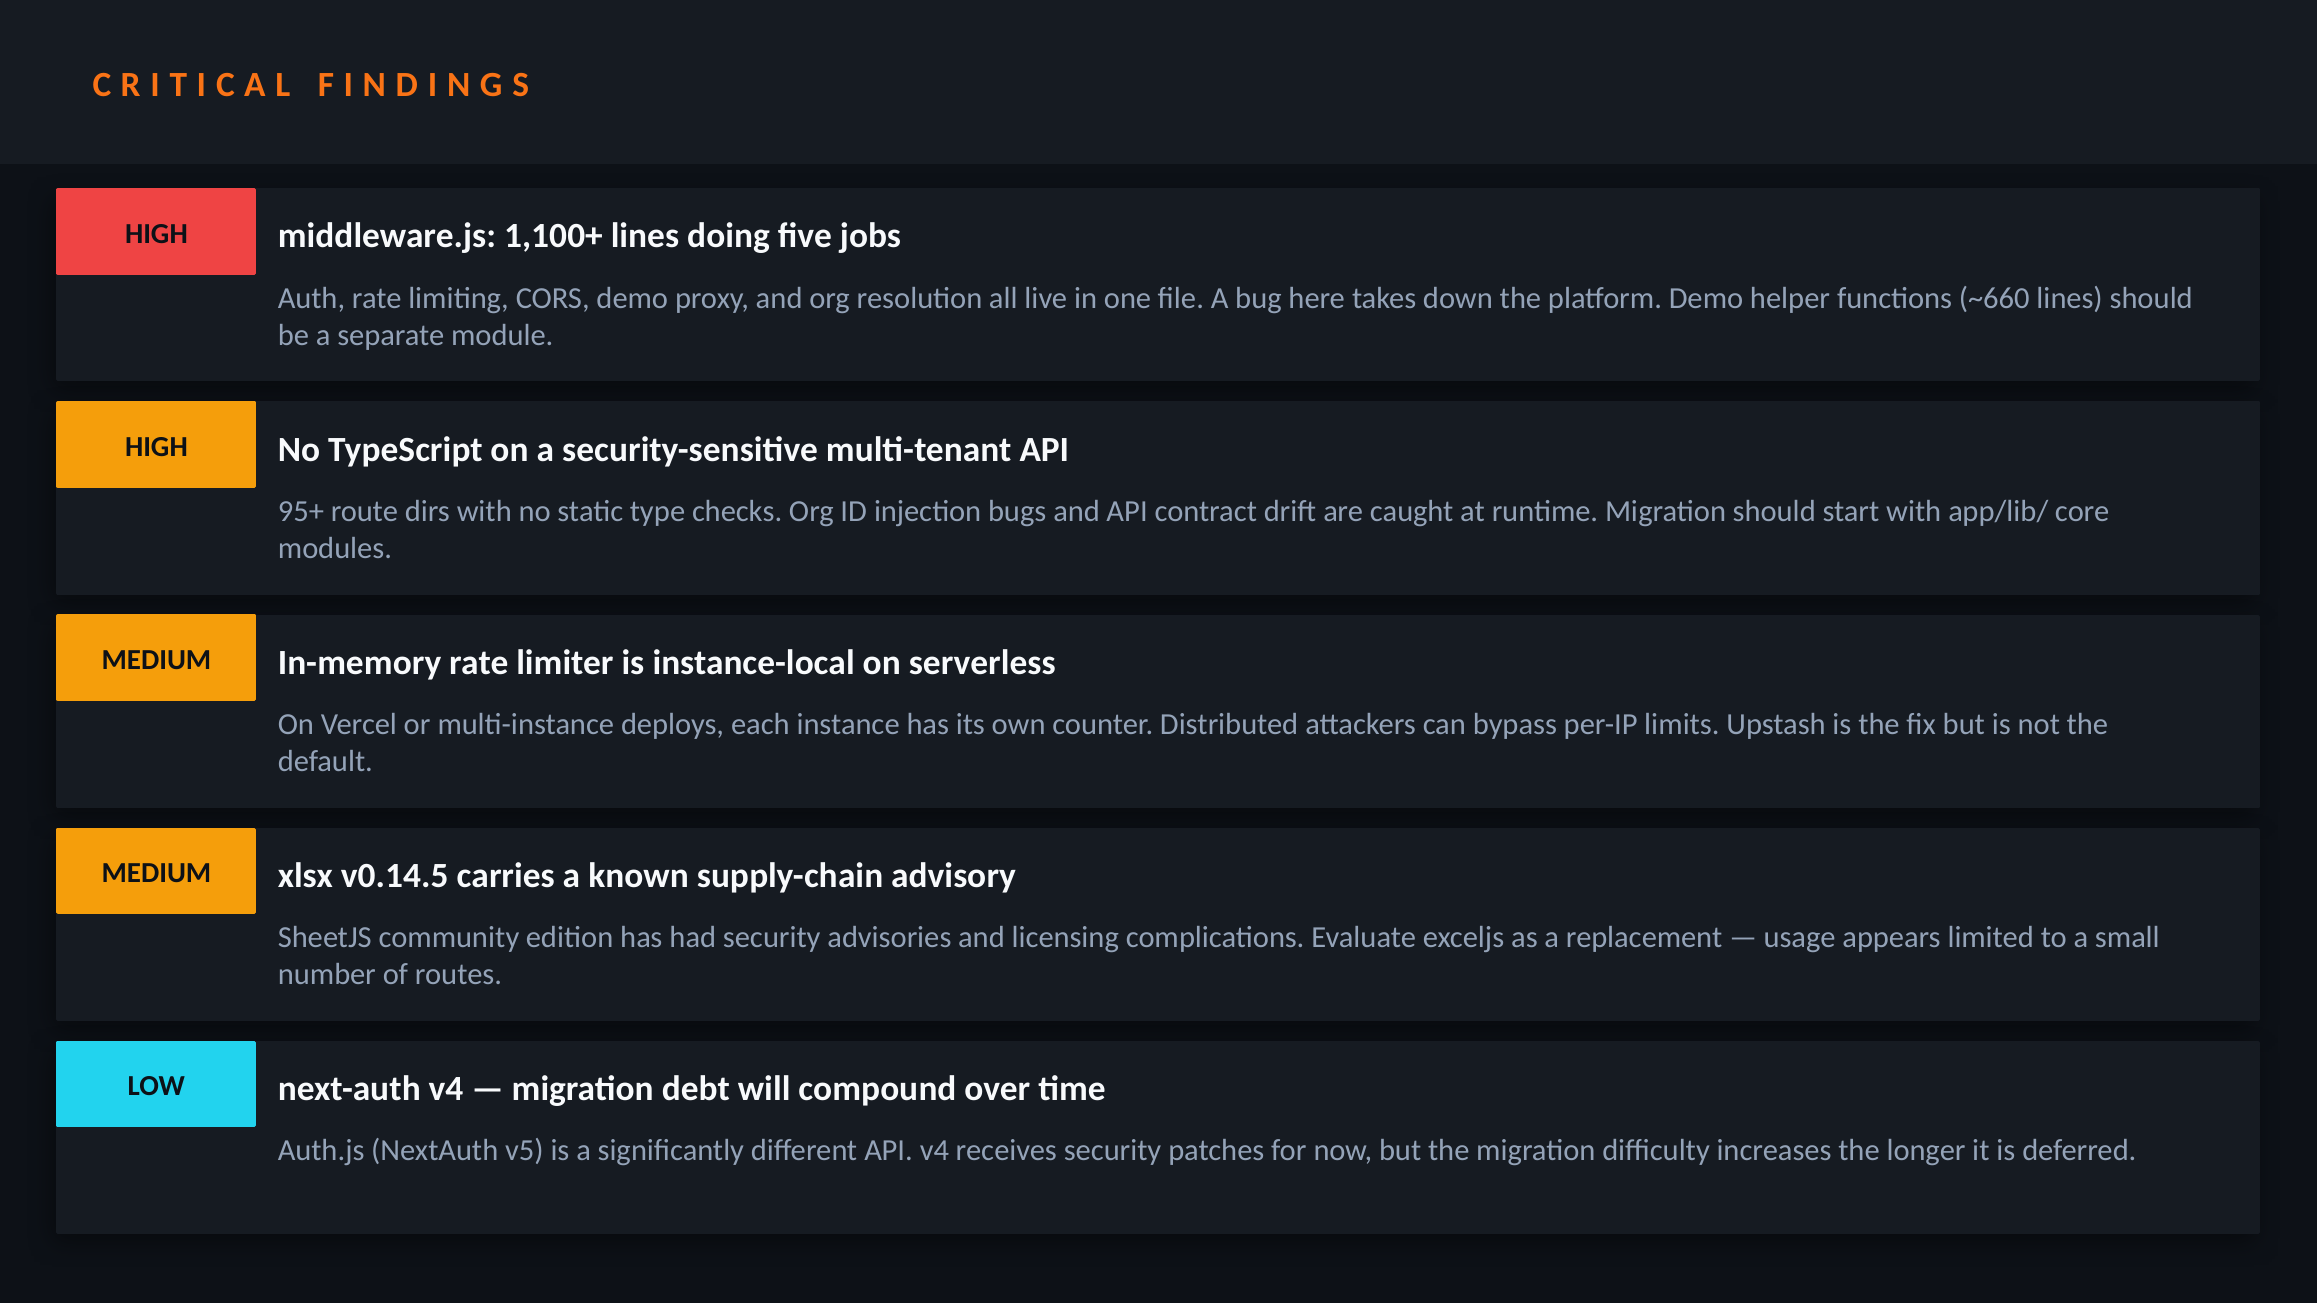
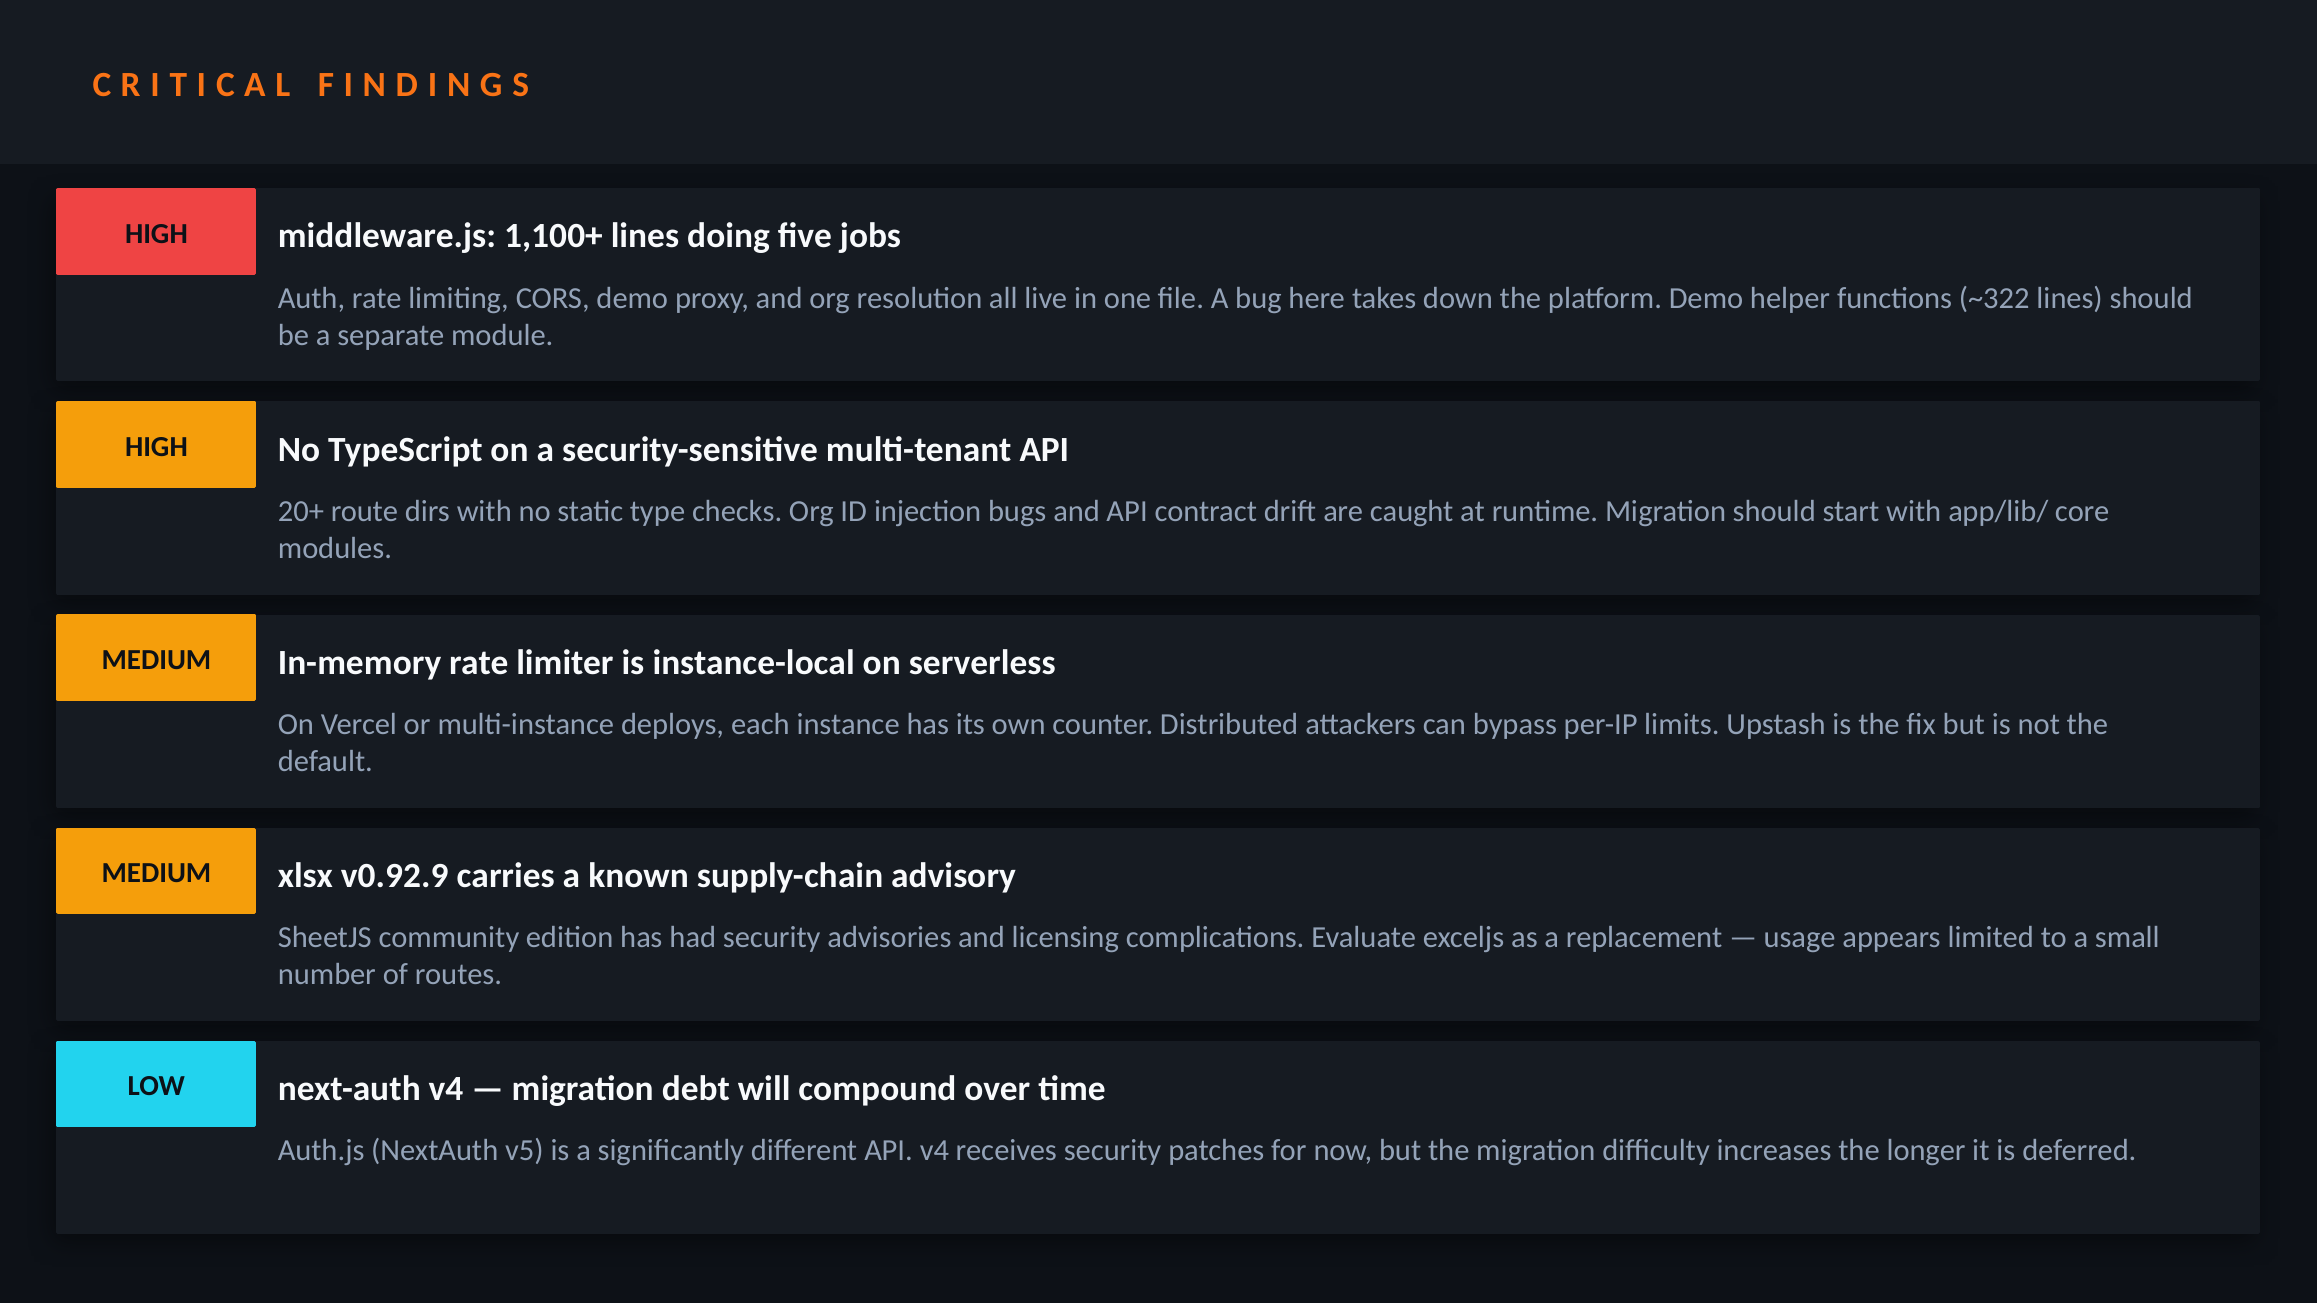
~660: ~660 -> ~322
95+: 95+ -> 20+
v0.14.5: v0.14.5 -> v0.92.9
